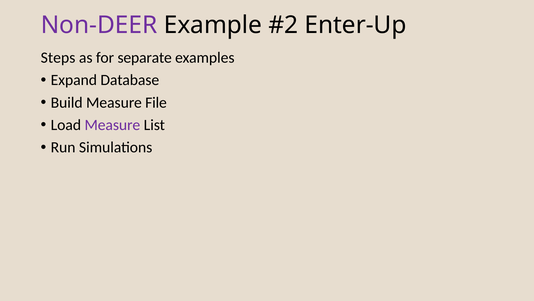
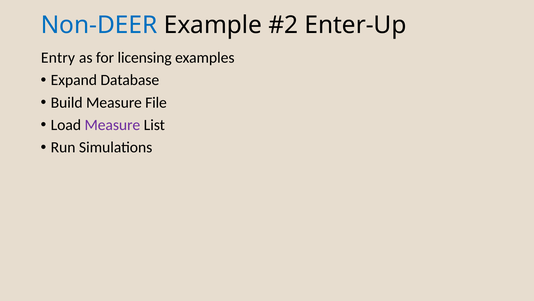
Non-DEER colour: purple -> blue
Steps: Steps -> Entry
separate: separate -> licensing
